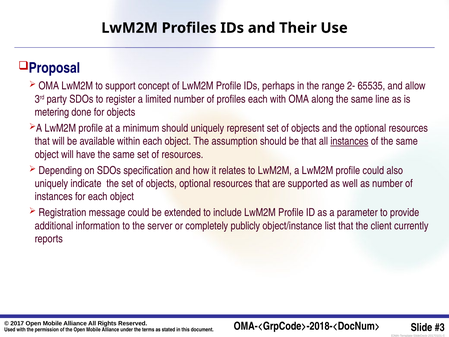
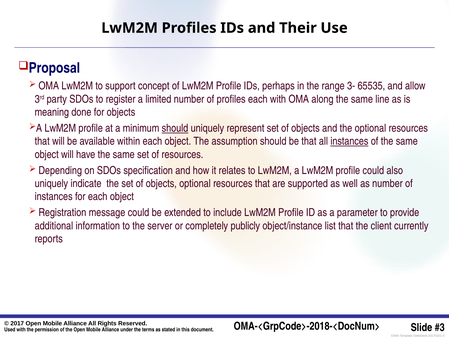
2-: 2- -> 3-
metering: metering -> meaning
should at (175, 128) underline: none -> present
